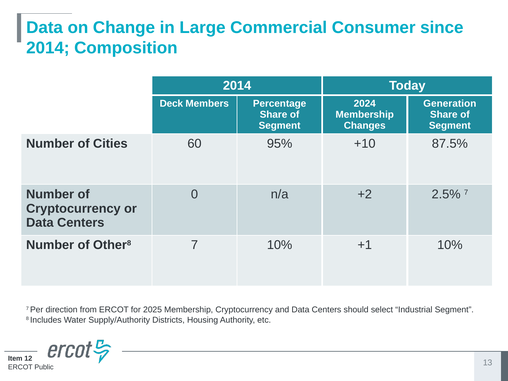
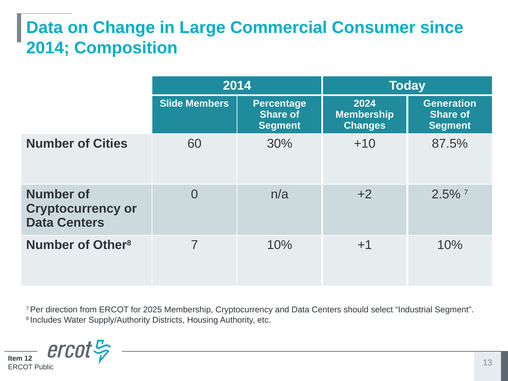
Deck: Deck -> Slide
95%: 95% -> 30%
